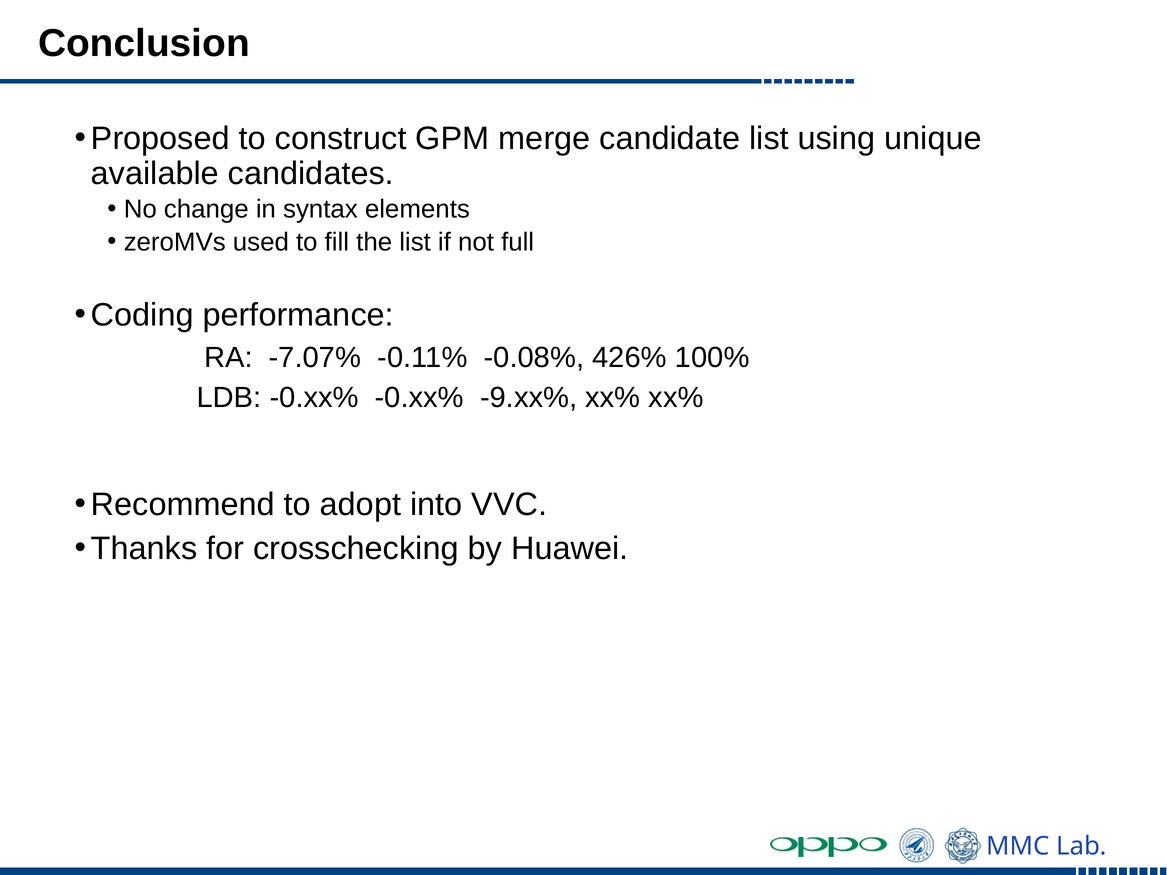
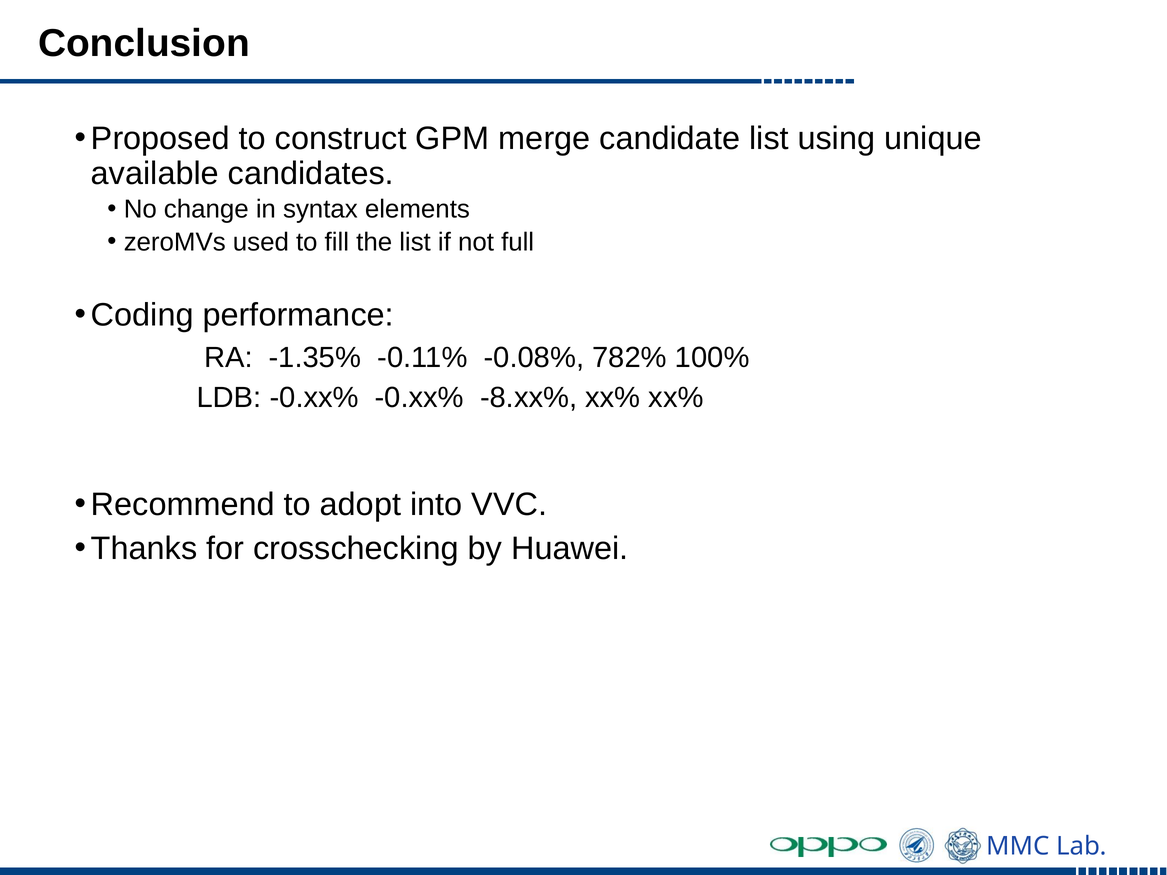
-7.07%: -7.07% -> -1.35%
426%: 426% -> 782%
-9.xx%: -9.xx% -> -8.xx%
